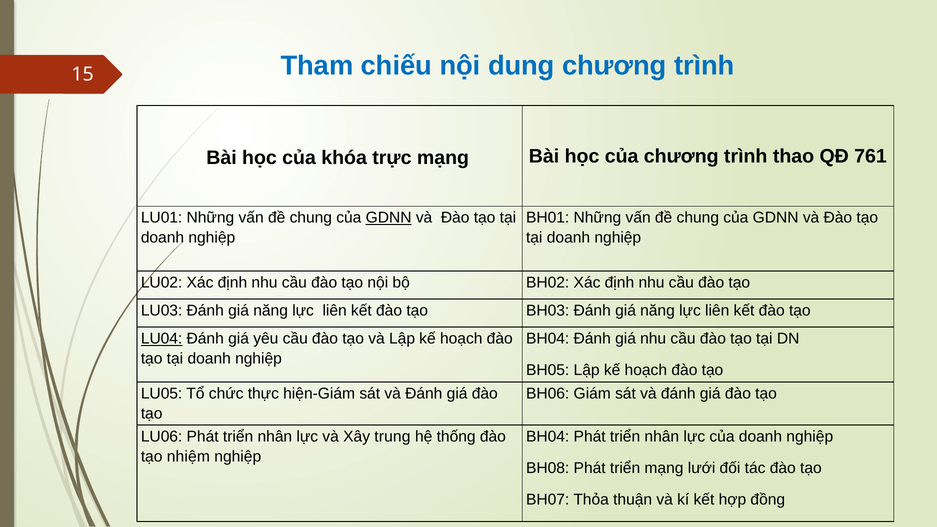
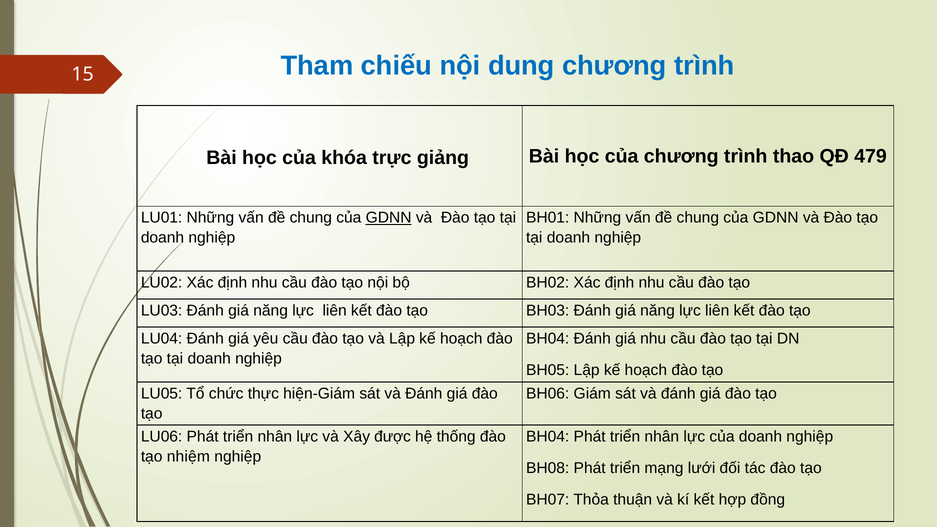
trực mạng: mạng -> giảng
761: 761 -> 479
LU04 underline: present -> none
trung: trung -> được
